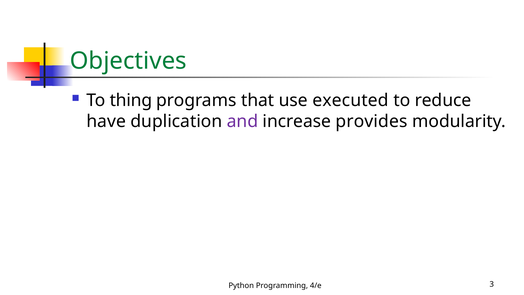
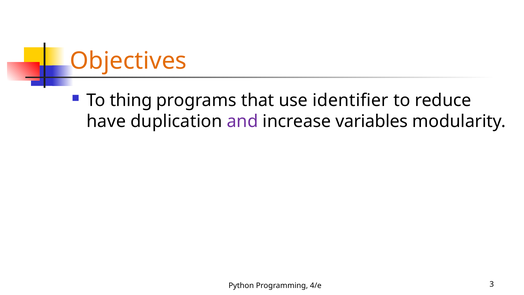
Objectives colour: green -> orange
executed: executed -> identifier
provides: provides -> variables
